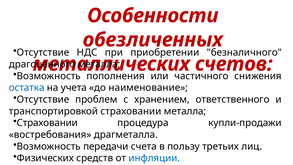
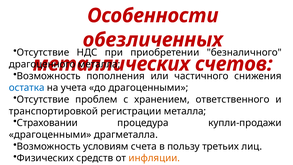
до наименование: наименование -> драгоценными
транспортировкой страховании: страховании -> регистрации
востребования at (50, 135): востребования -> драгоценными
передачи: передачи -> условиям
инфляции colour: blue -> orange
